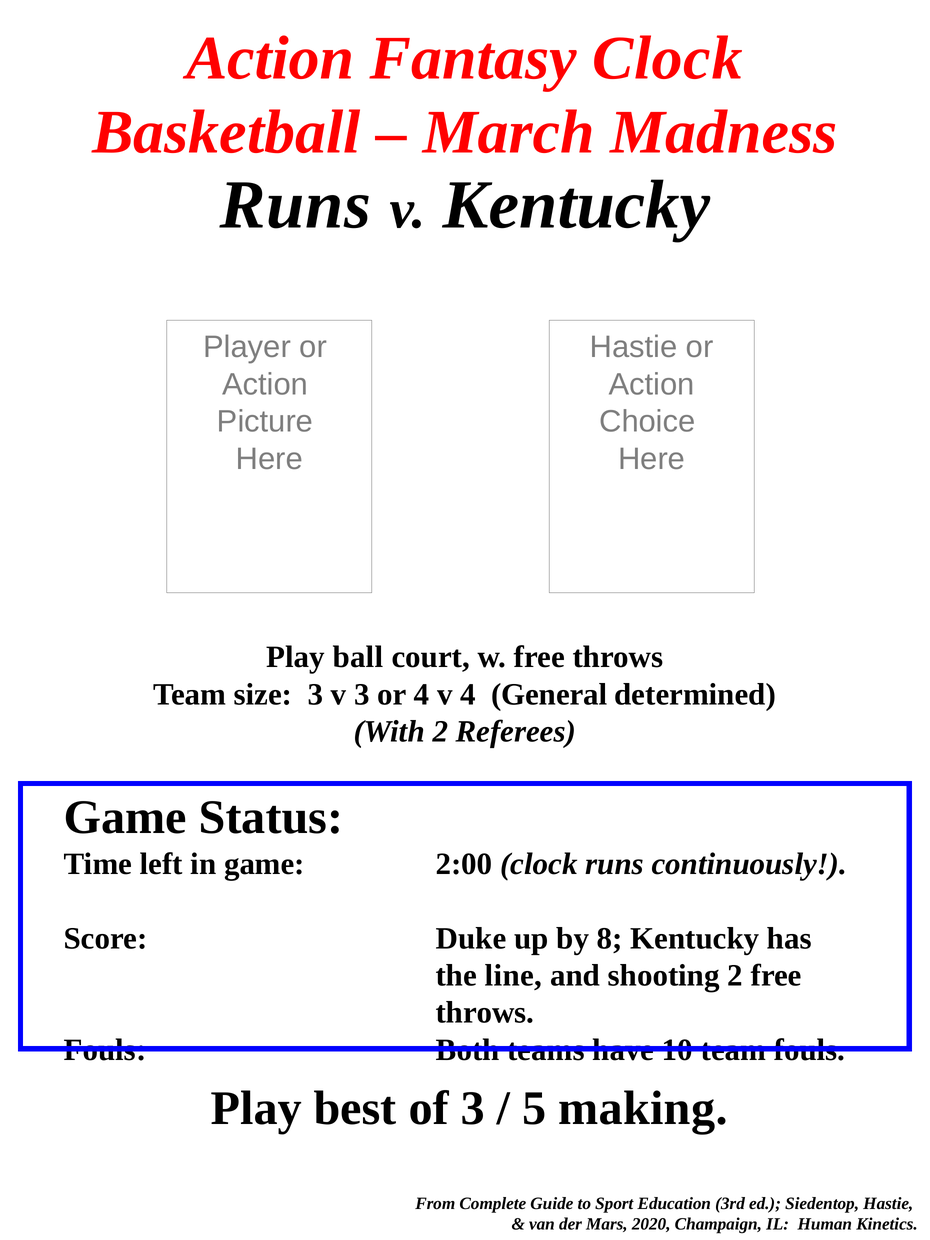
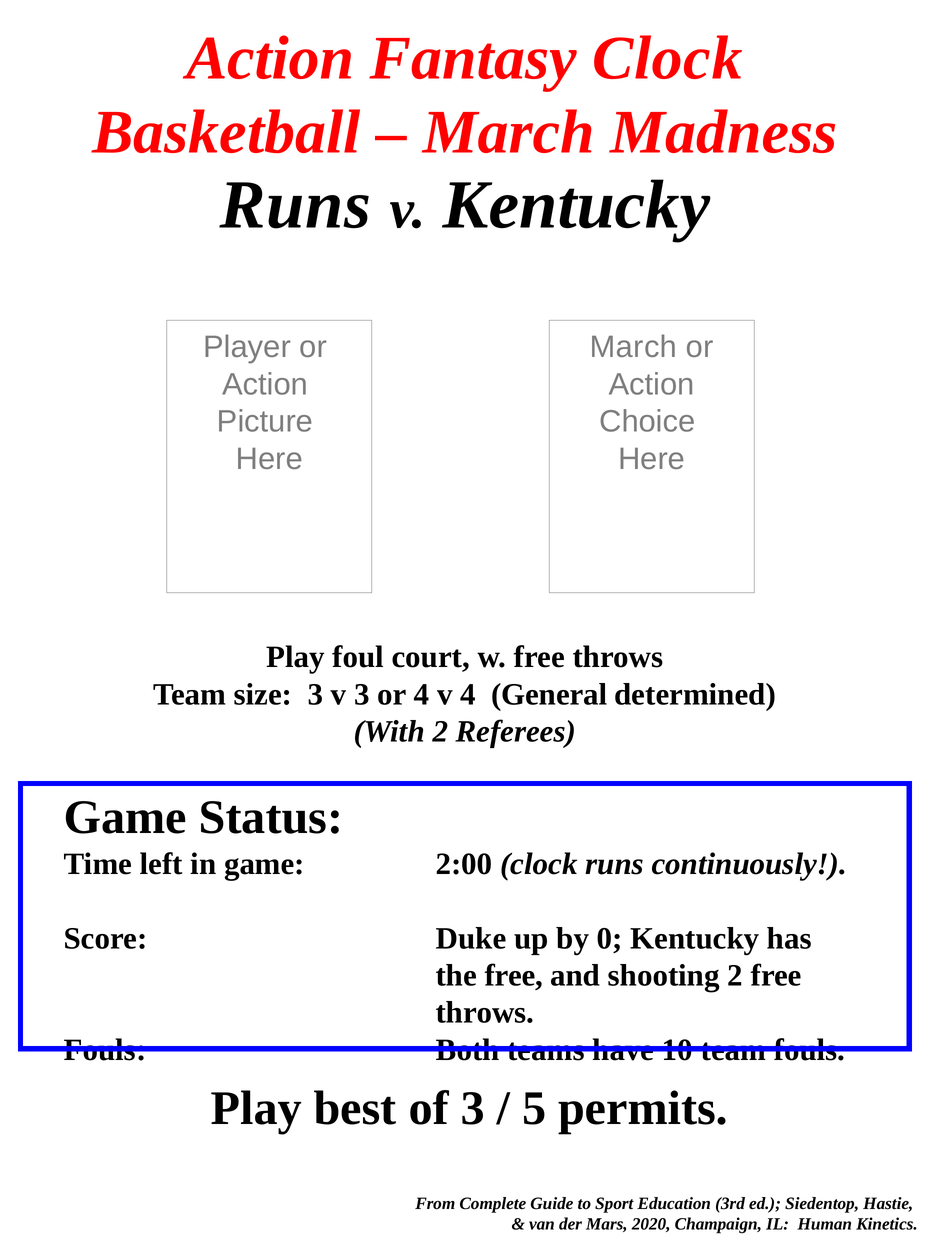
Hastie at (634, 347): Hastie -> March
ball: ball -> foul
8: 8 -> 0
the line: line -> free
making: making -> permits
